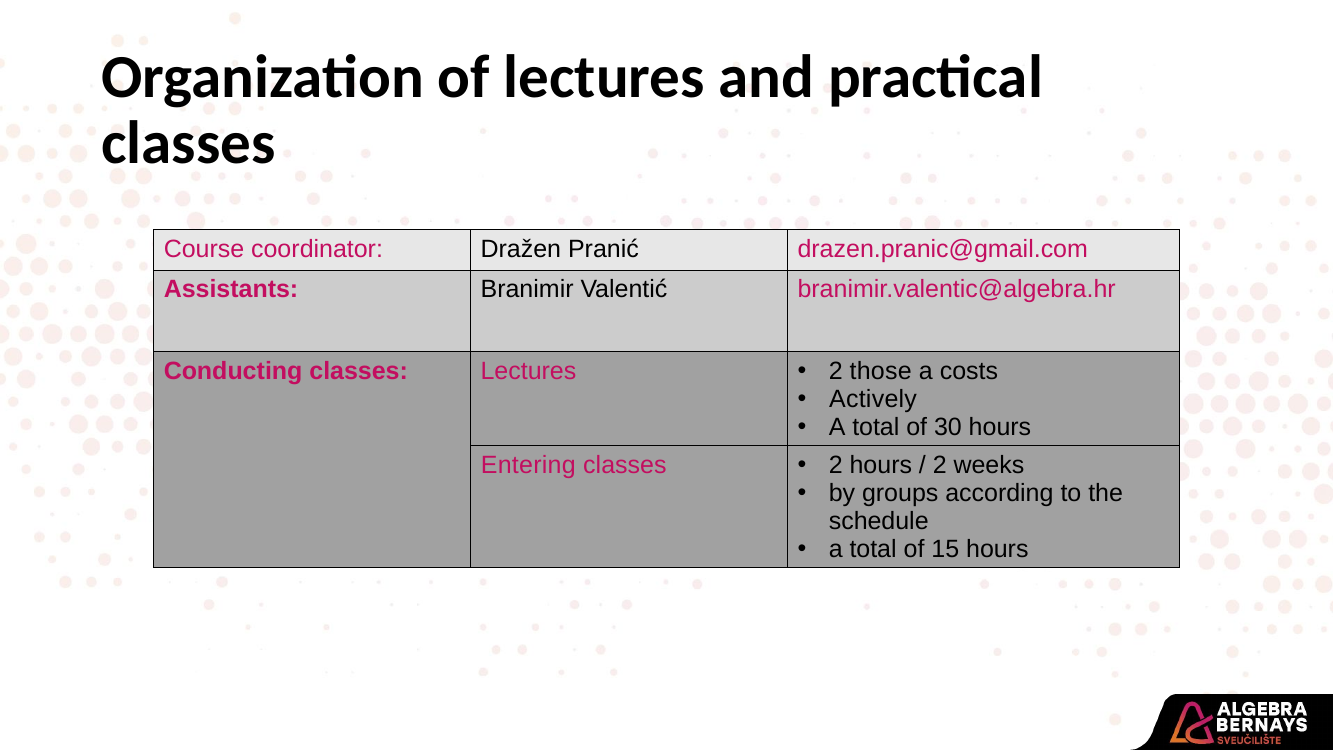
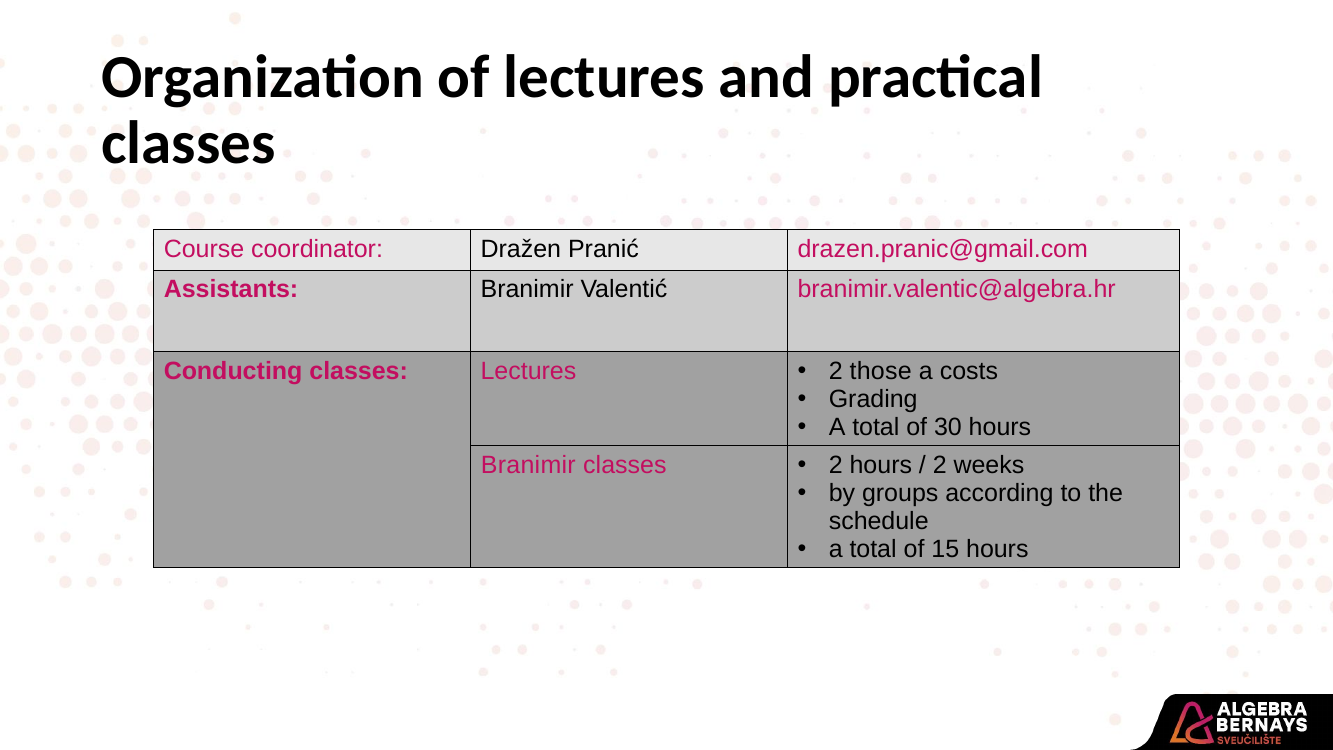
Actively: Actively -> Grading
Entering at (528, 465): Entering -> Branimir
